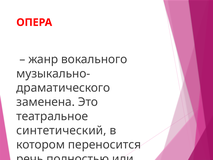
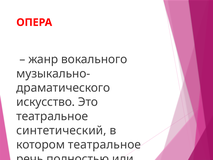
заменена at (46, 102): заменена -> искусство
котором переносится: переносится -> театральное
